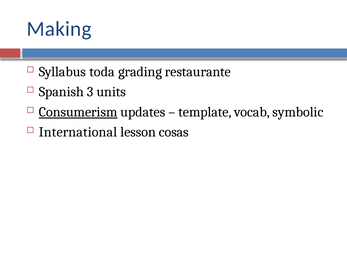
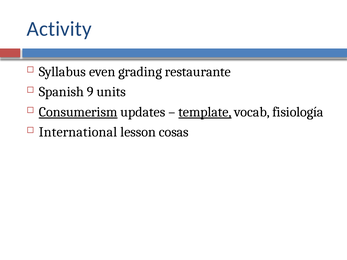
Making: Making -> Activity
toda: toda -> even
3: 3 -> 9
template underline: none -> present
symbolic: symbolic -> fisiología
